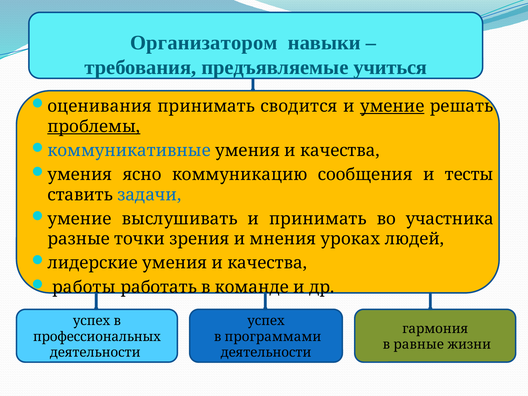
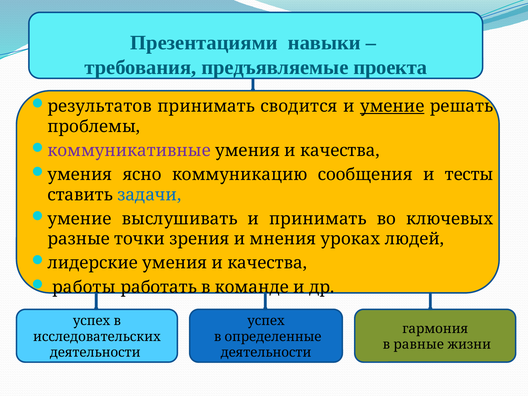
Организатором: Организатором -> Презентациями
учиться: учиться -> проекта
оценивания: оценивания -> результатов
проблемы underline: present -> none
коммуникативные colour: blue -> purple
участника: участника -> ключевых
профессиональных: профессиональных -> исследовательских
программами: программами -> определенные
